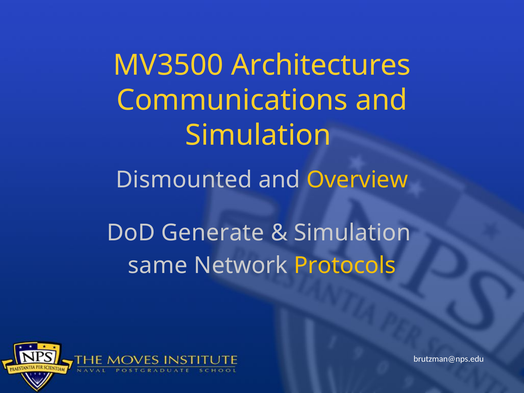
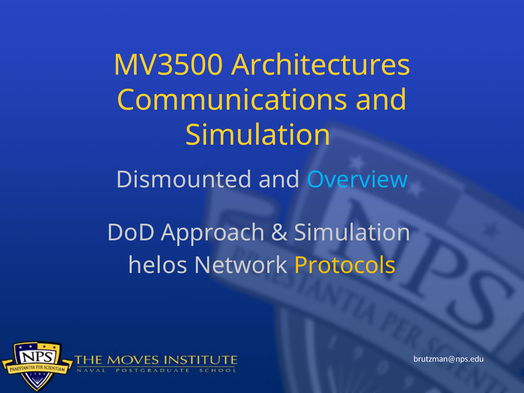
Overview colour: yellow -> light blue
Generate: Generate -> Approach
same: same -> helos
